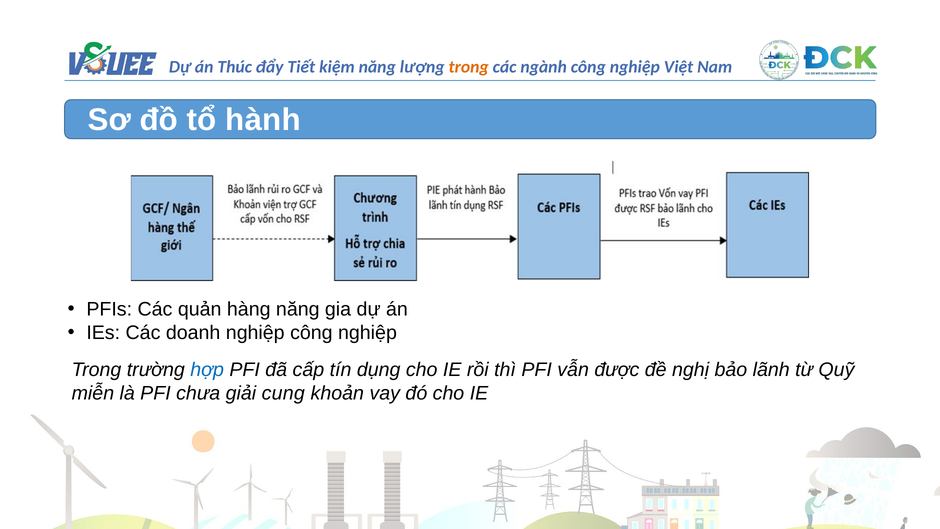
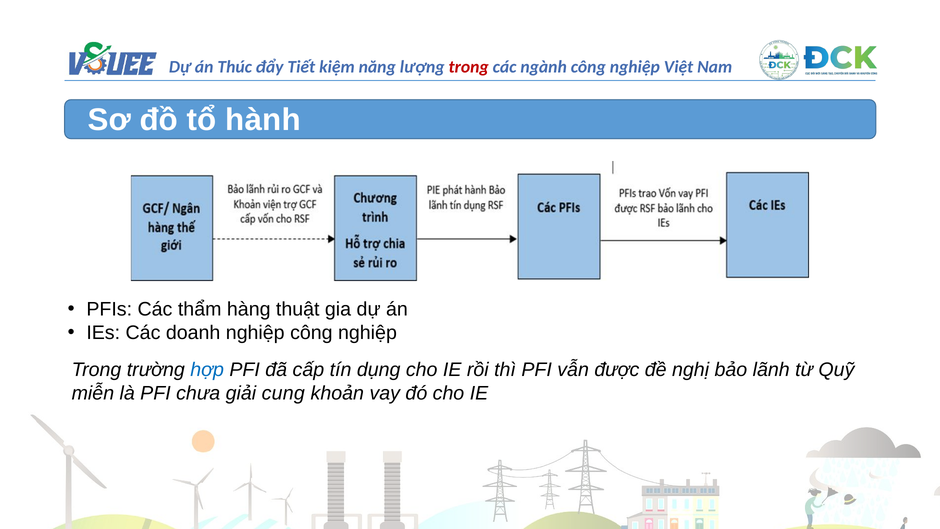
trong at (469, 67) colour: orange -> red
quản: quản -> thẩm
hàng năng: năng -> thuật
